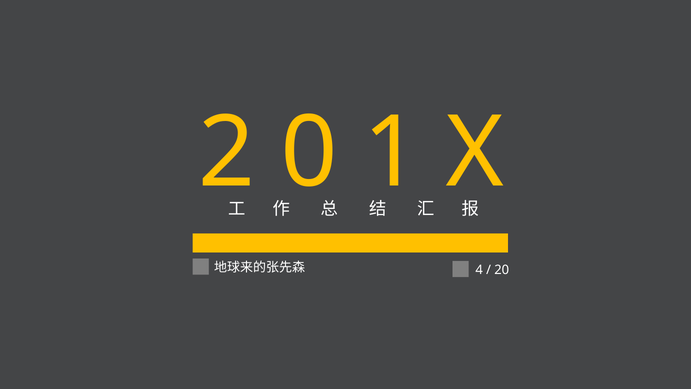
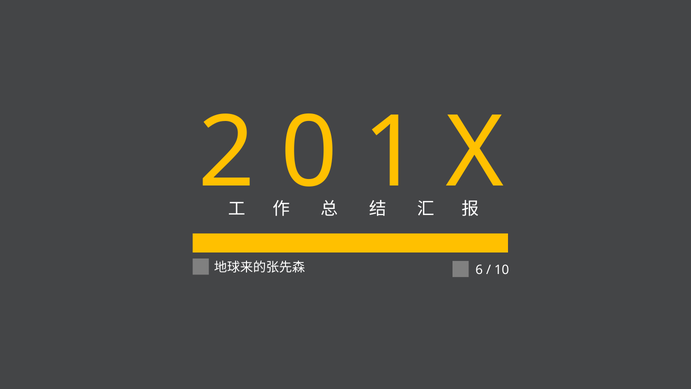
4: 4 -> 6
20: 20 -> 10
